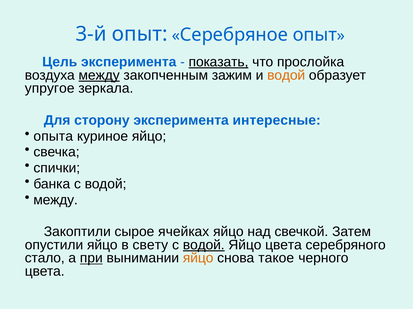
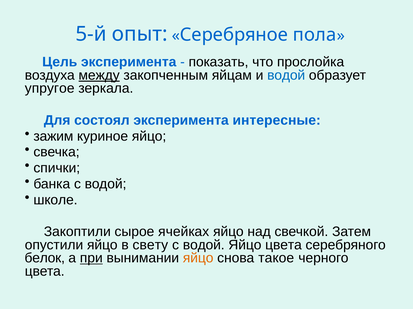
3-й: 3-й -> 5-й
Серебряное опыт: опыт -> пола
показать underline: present -> none
зажим: зажим -> яйцам
водой at (286, 75) colour: orange -> blue
сторону: сторону -> состоял
опыта: опыта -> зажим
между at (56, 200): между -> школе
водой at (204, 245) underline: present -> none
стало: стало -> белок
